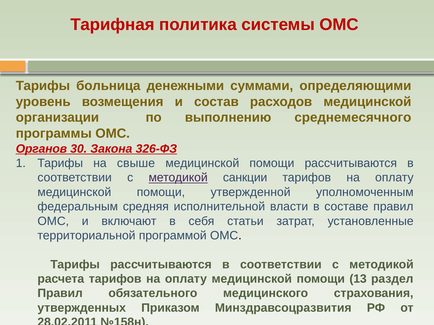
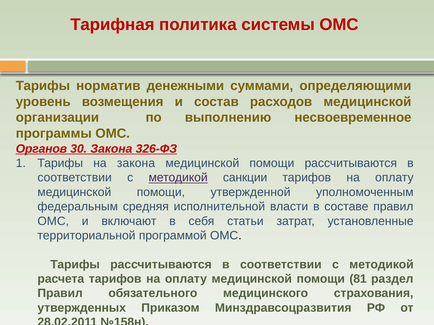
больница: больница -> норматив
среднемесячного: среднемесячного -> несвоевременное
на свыше: свыше -> закона
13: 13 -> 81
